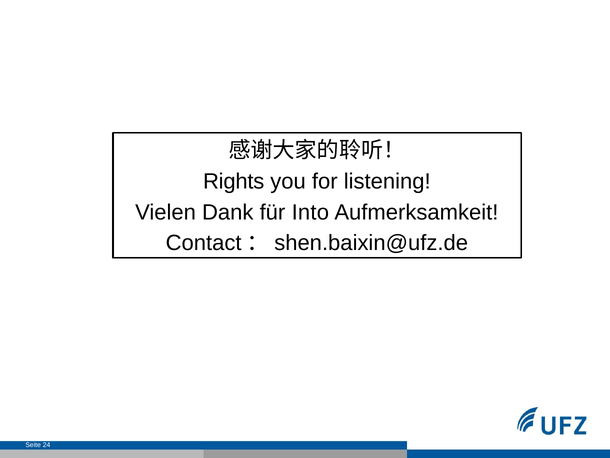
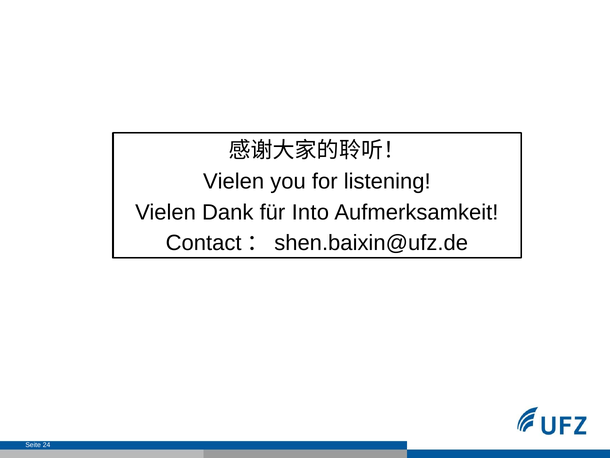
Rights at (234, 181): Rights -> Vielen
